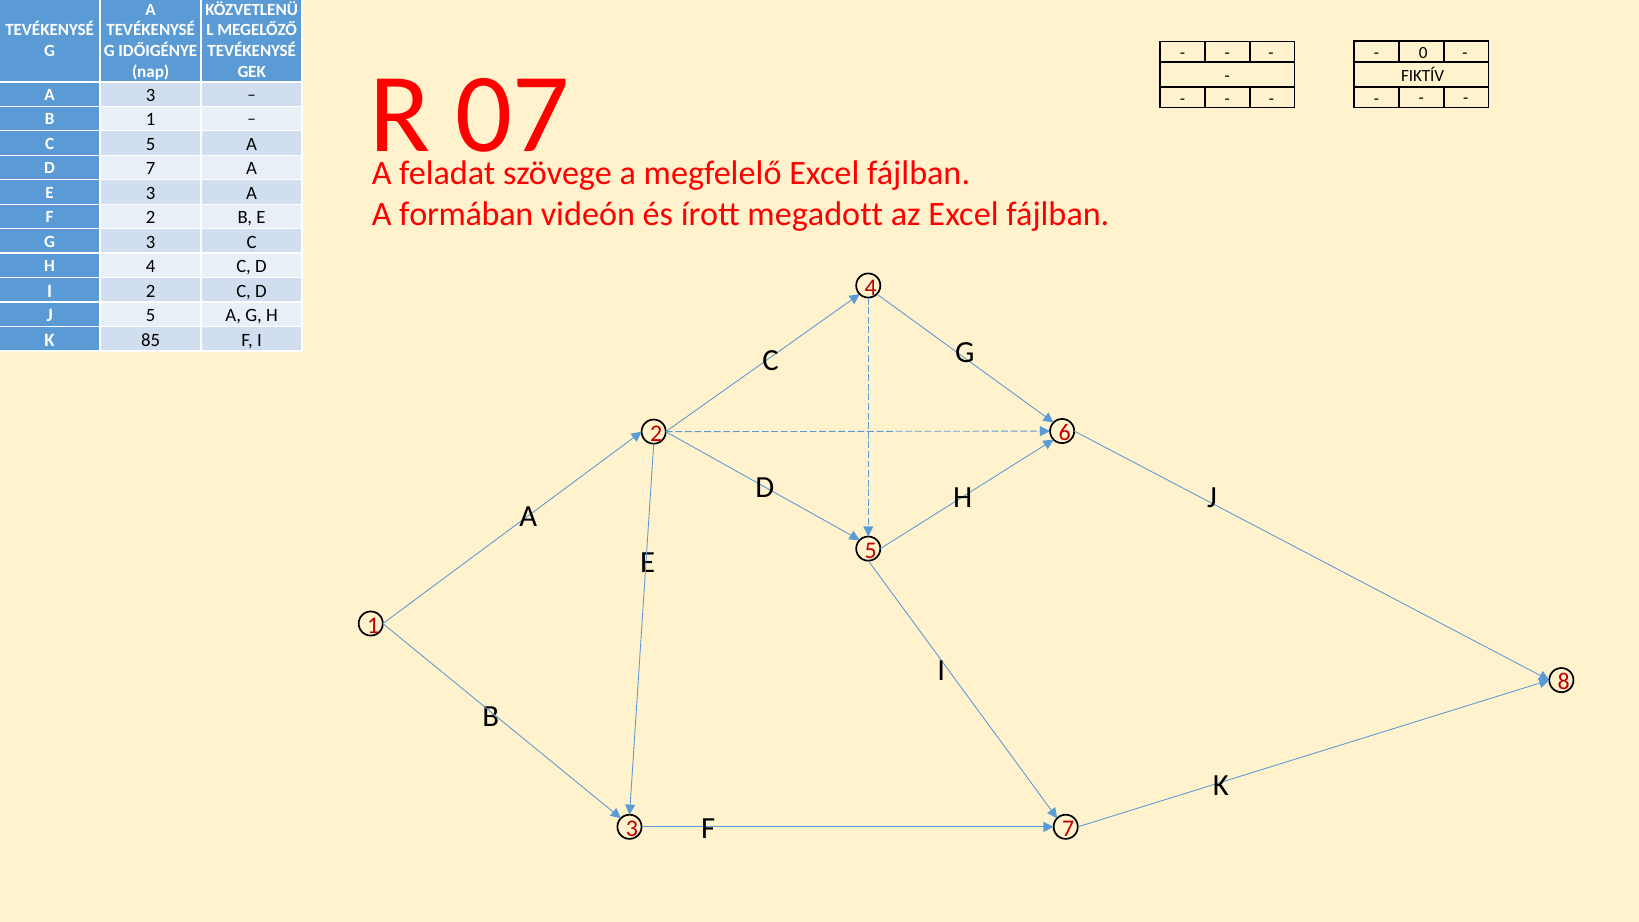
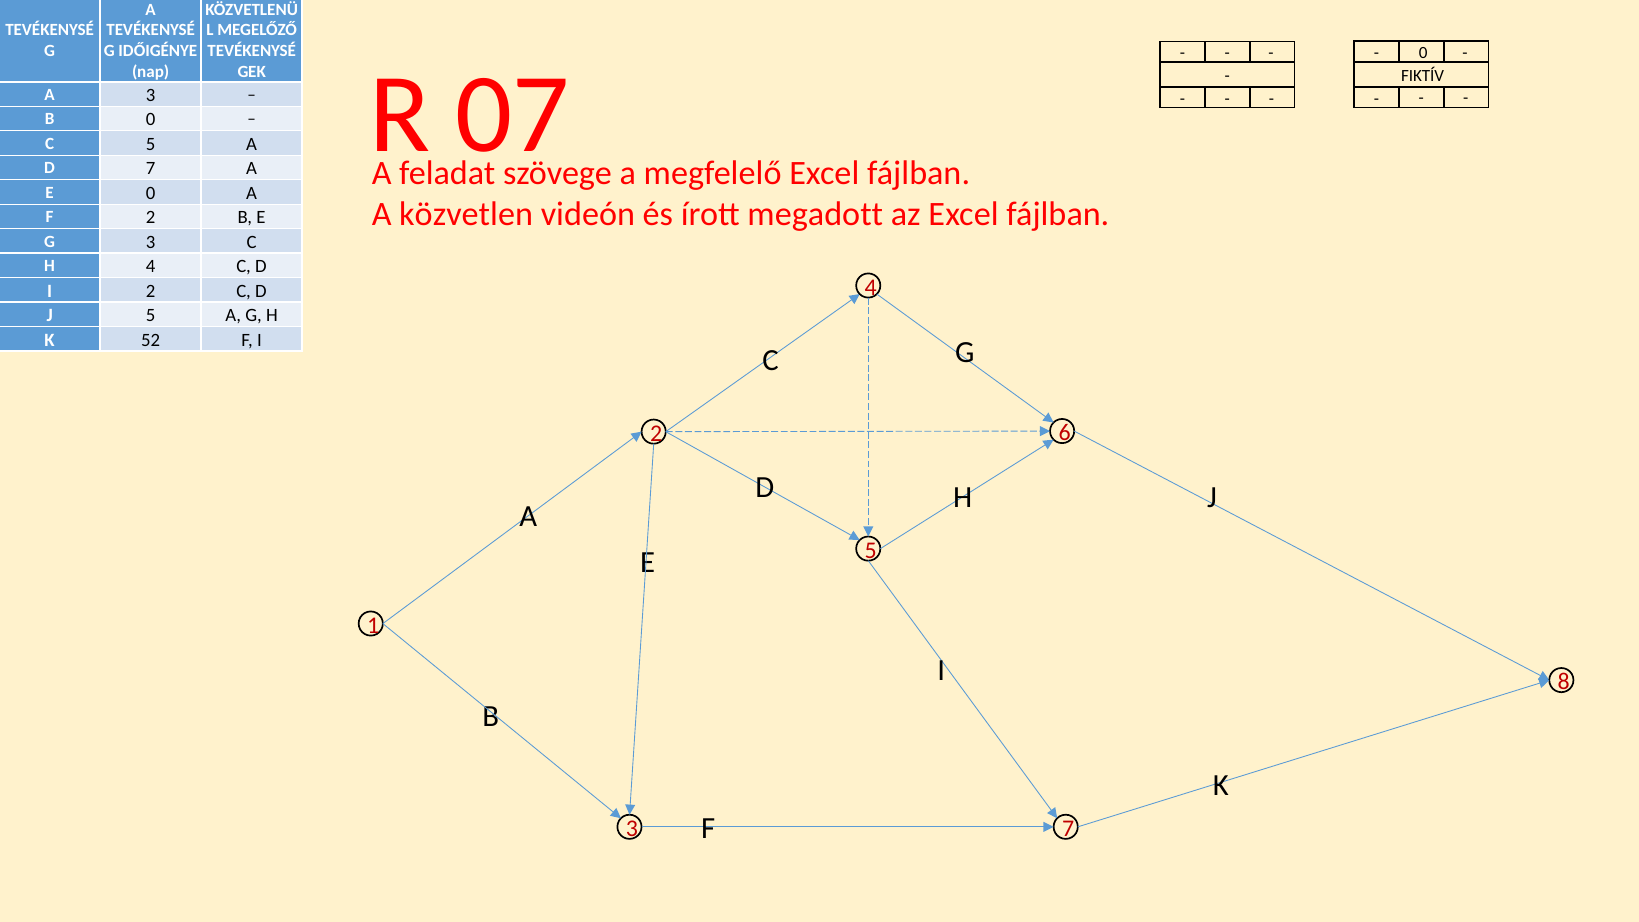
B 1: 1 -> 0
E 3: 3 -> 0
formában: formában -> közvetlen
85: 85 -> 52
